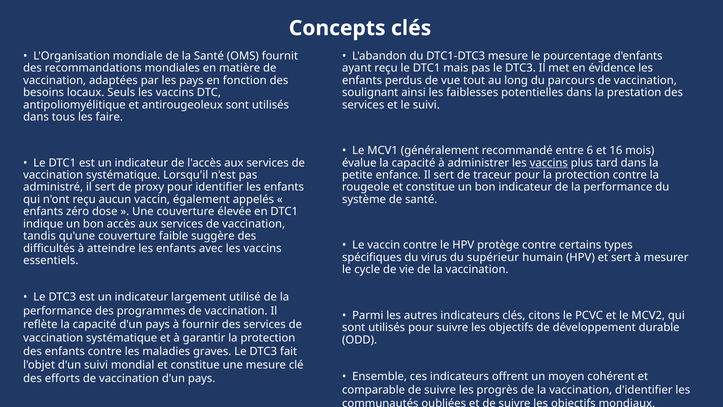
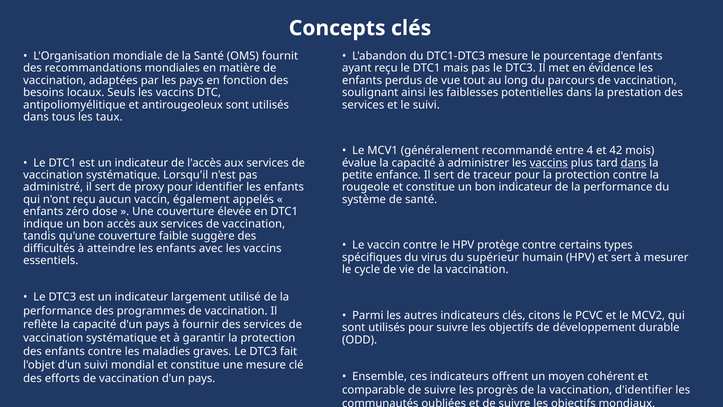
faire: faire -> taux
6: 6 -> 4
16: 16 -> 42
dans at (633, 163) underline: none -> present
